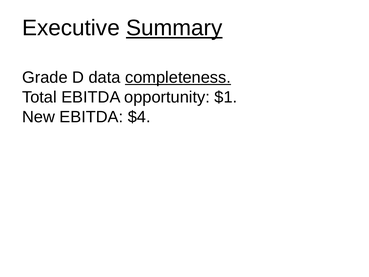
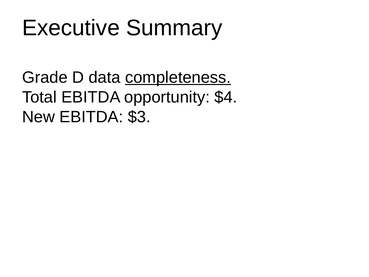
Summary underline: present -> none
$1: $1 -> $4
$4: $4 -> $3
